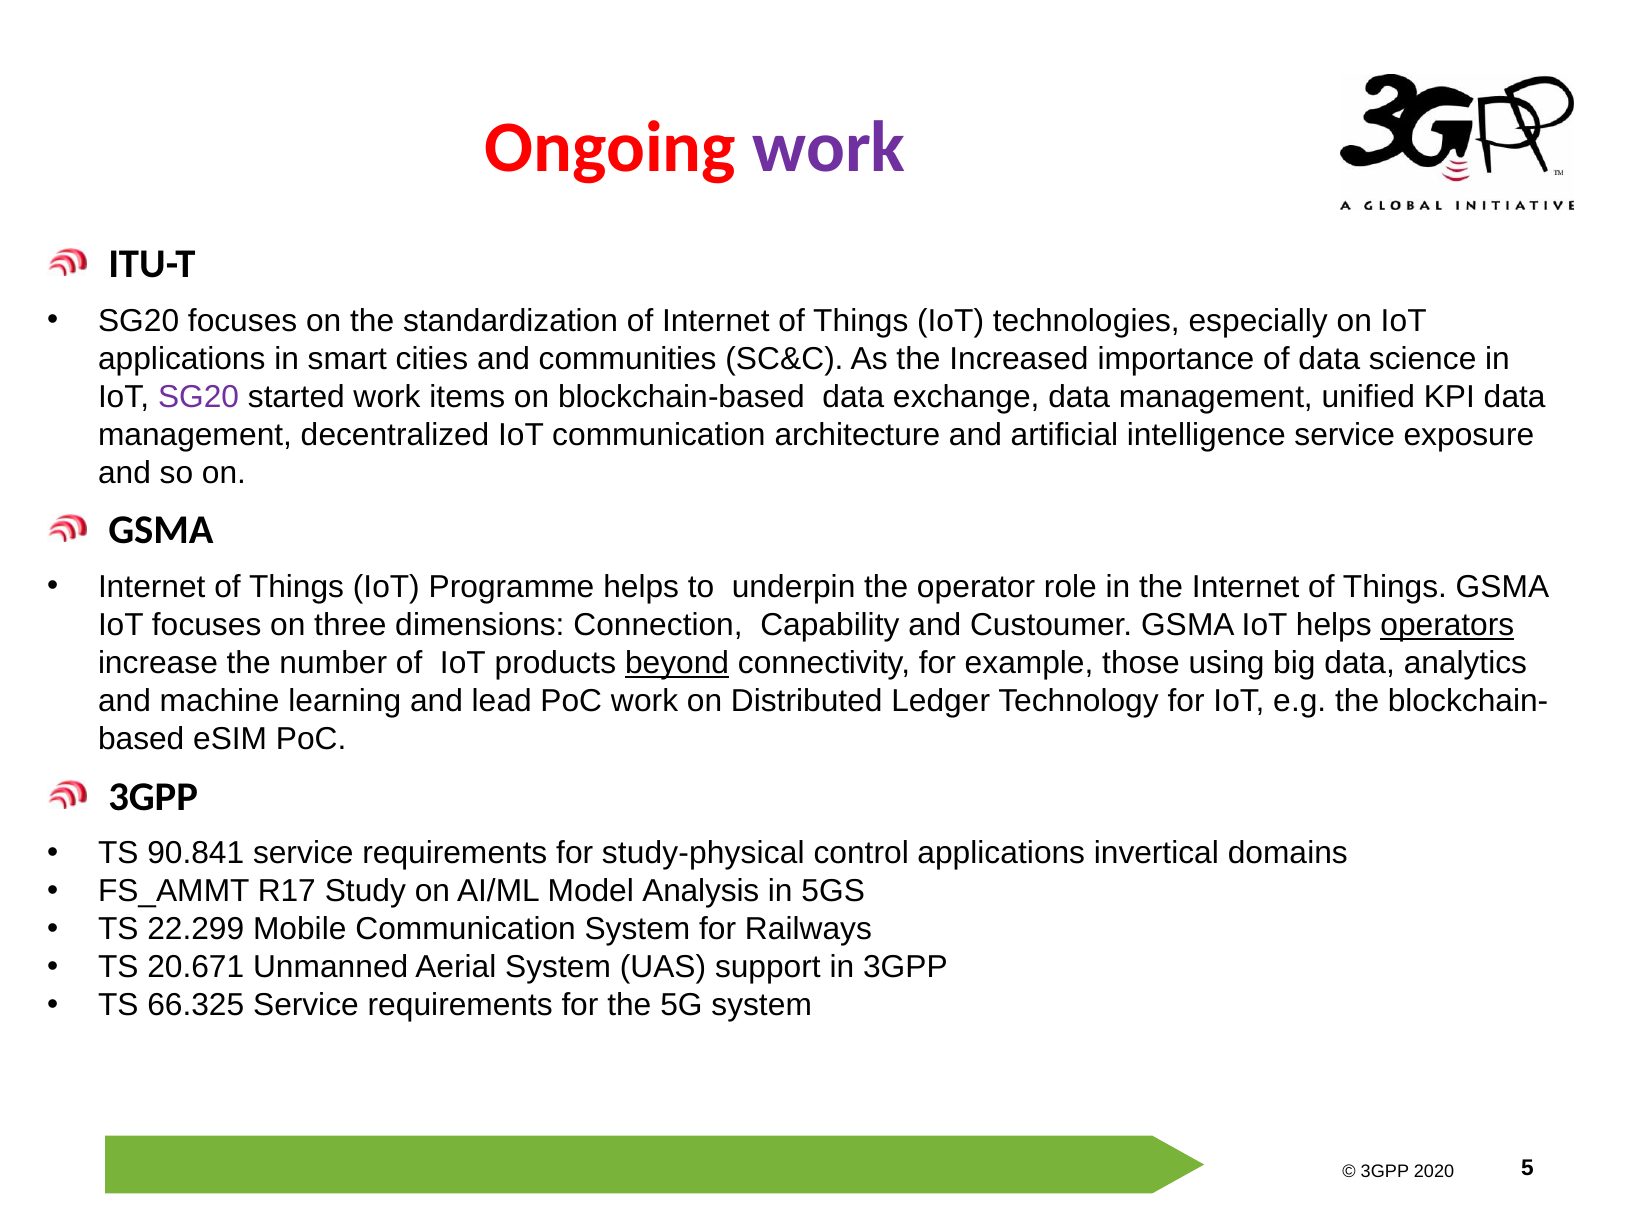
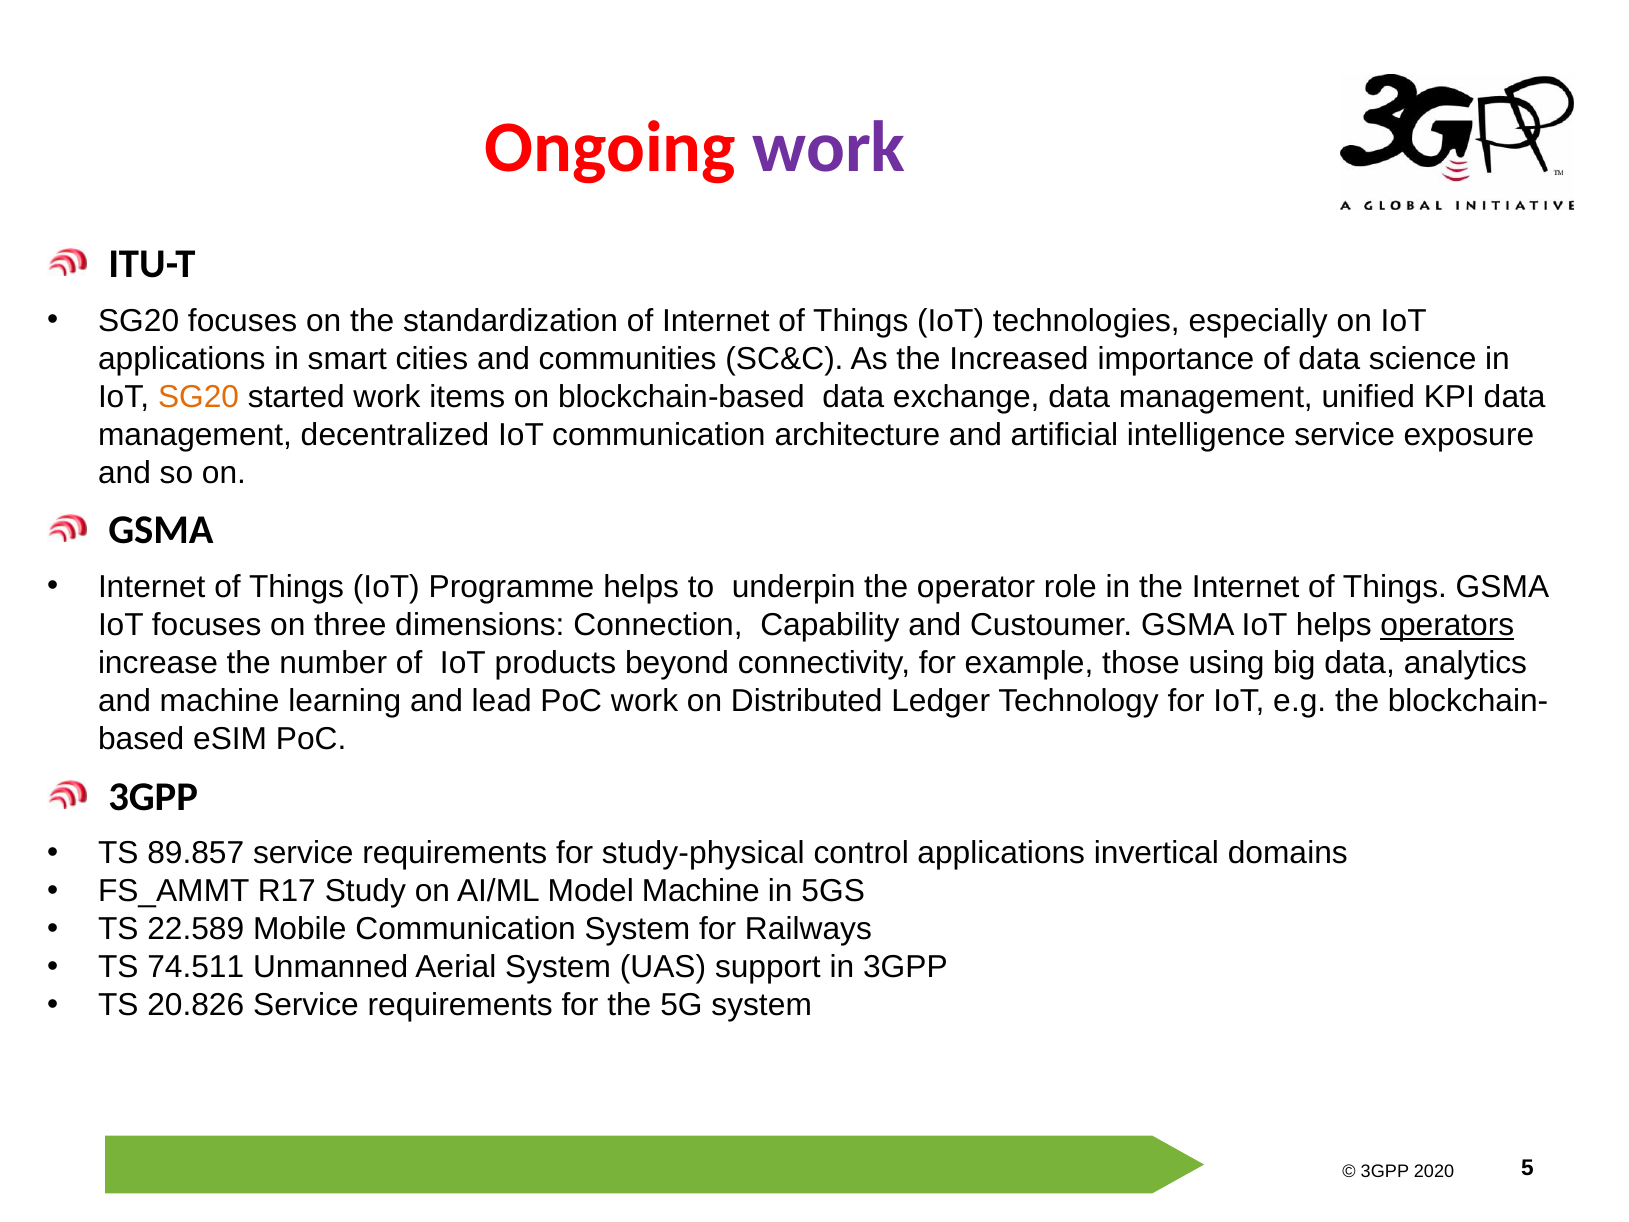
SG20 at (199, 397) colour: purple -> orange
beyond underline: present -> none
90.841: 90.841 -> 89.857
Model Analysis: Analysis -> Machine
22.299: 22.299 -> 22.589
20.671: 20.671 -> 74.511
66.325: 66.325 -> 20.826
